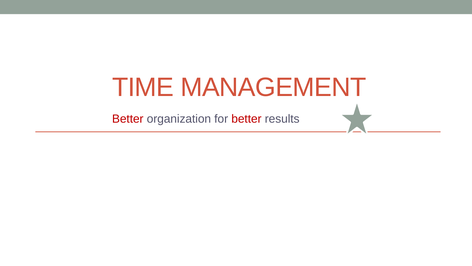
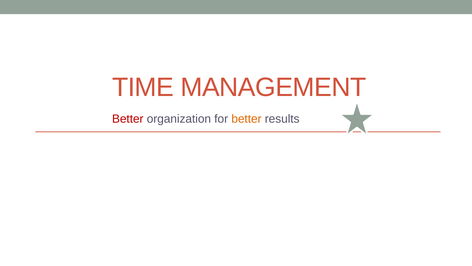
better at (246, 119) colour: red -> orange
